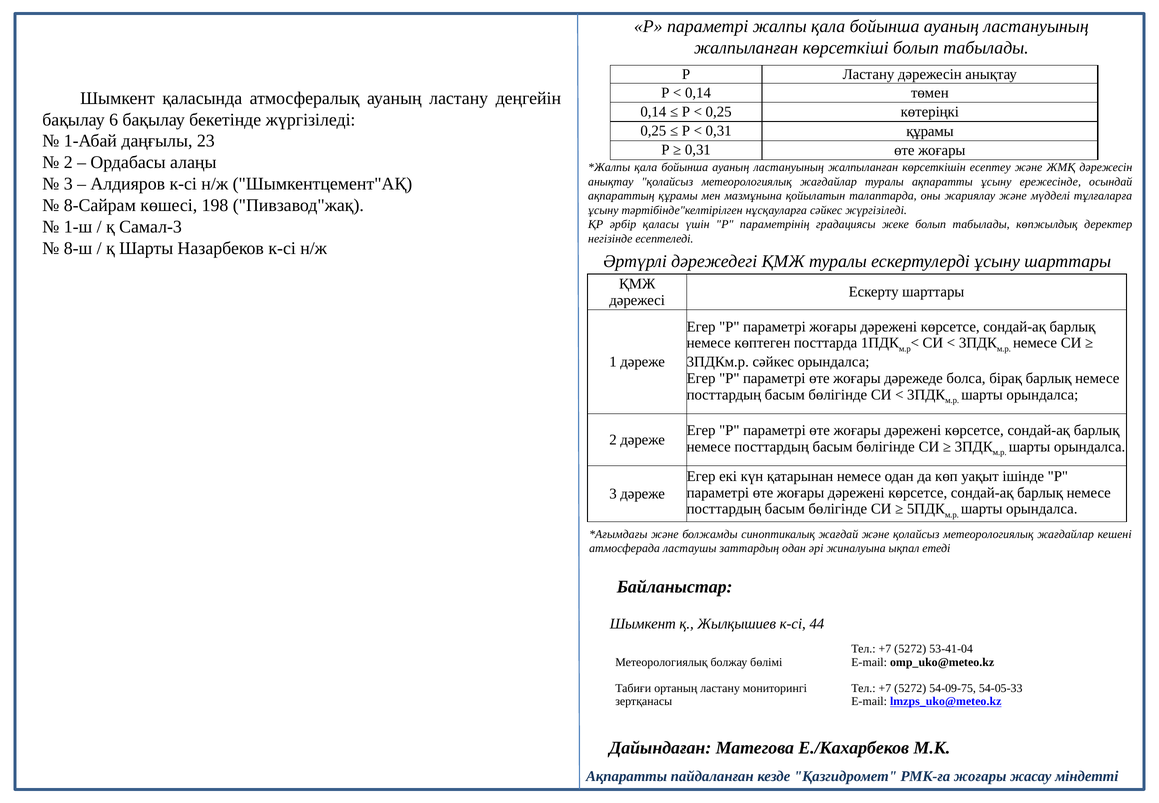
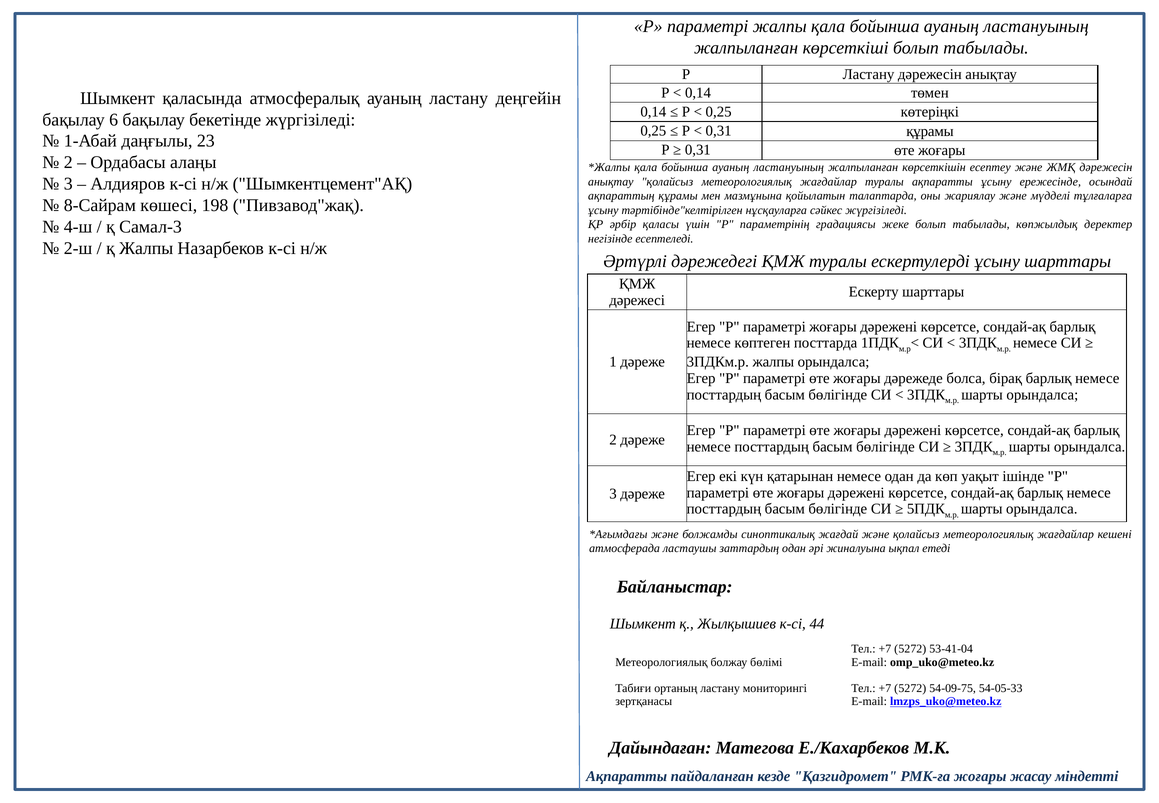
1-ш: 1-ш -> 4-ш
8-ш: 8-ш -> 2-ш
қ Шарты: Шарты -> Жалпы
3ПДКм.р сәйкес: сәйкес -> жалпы
